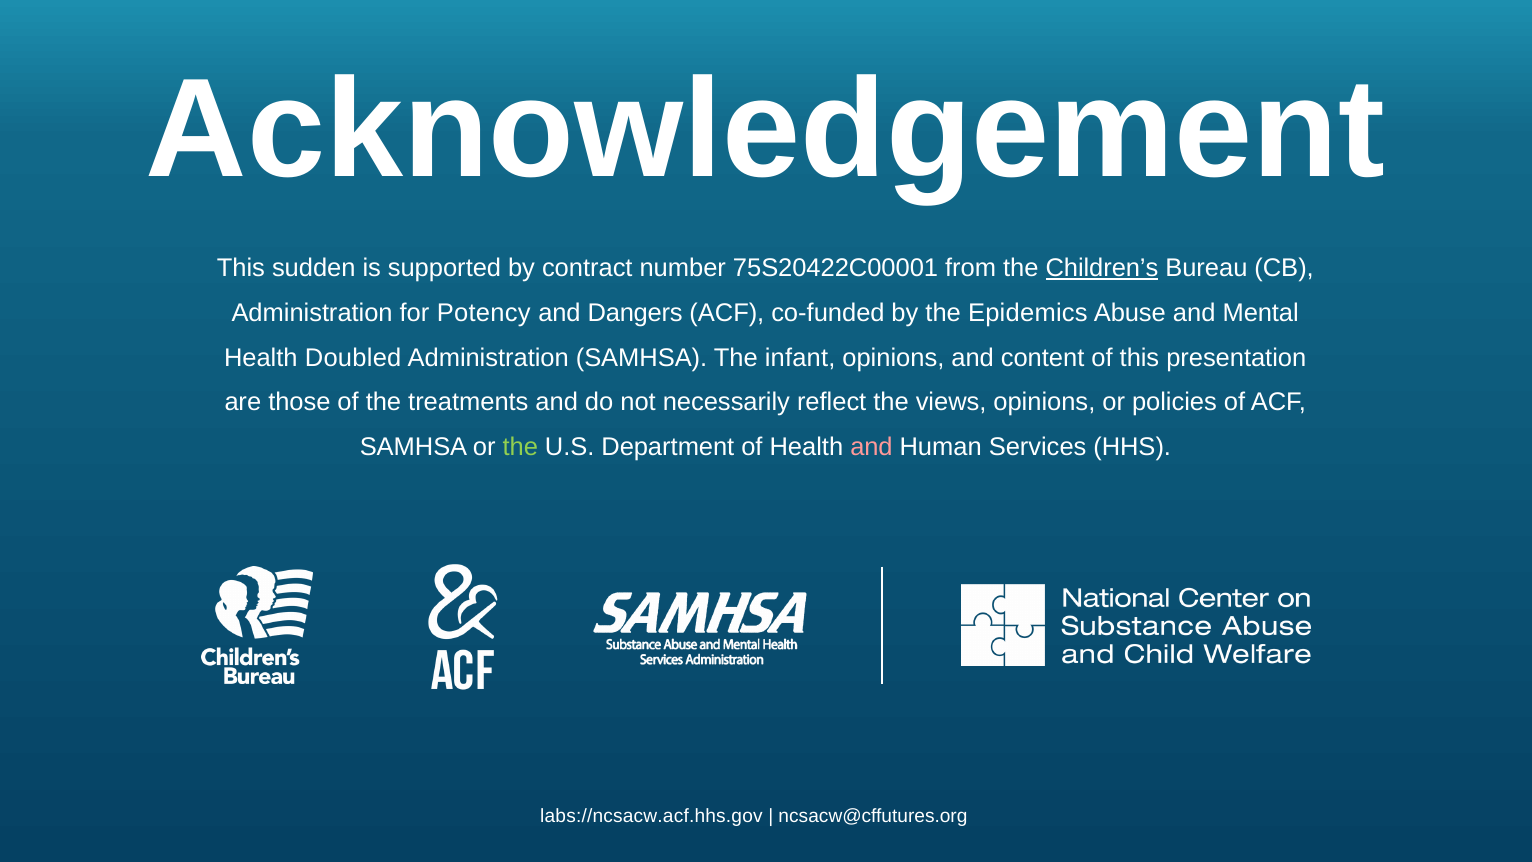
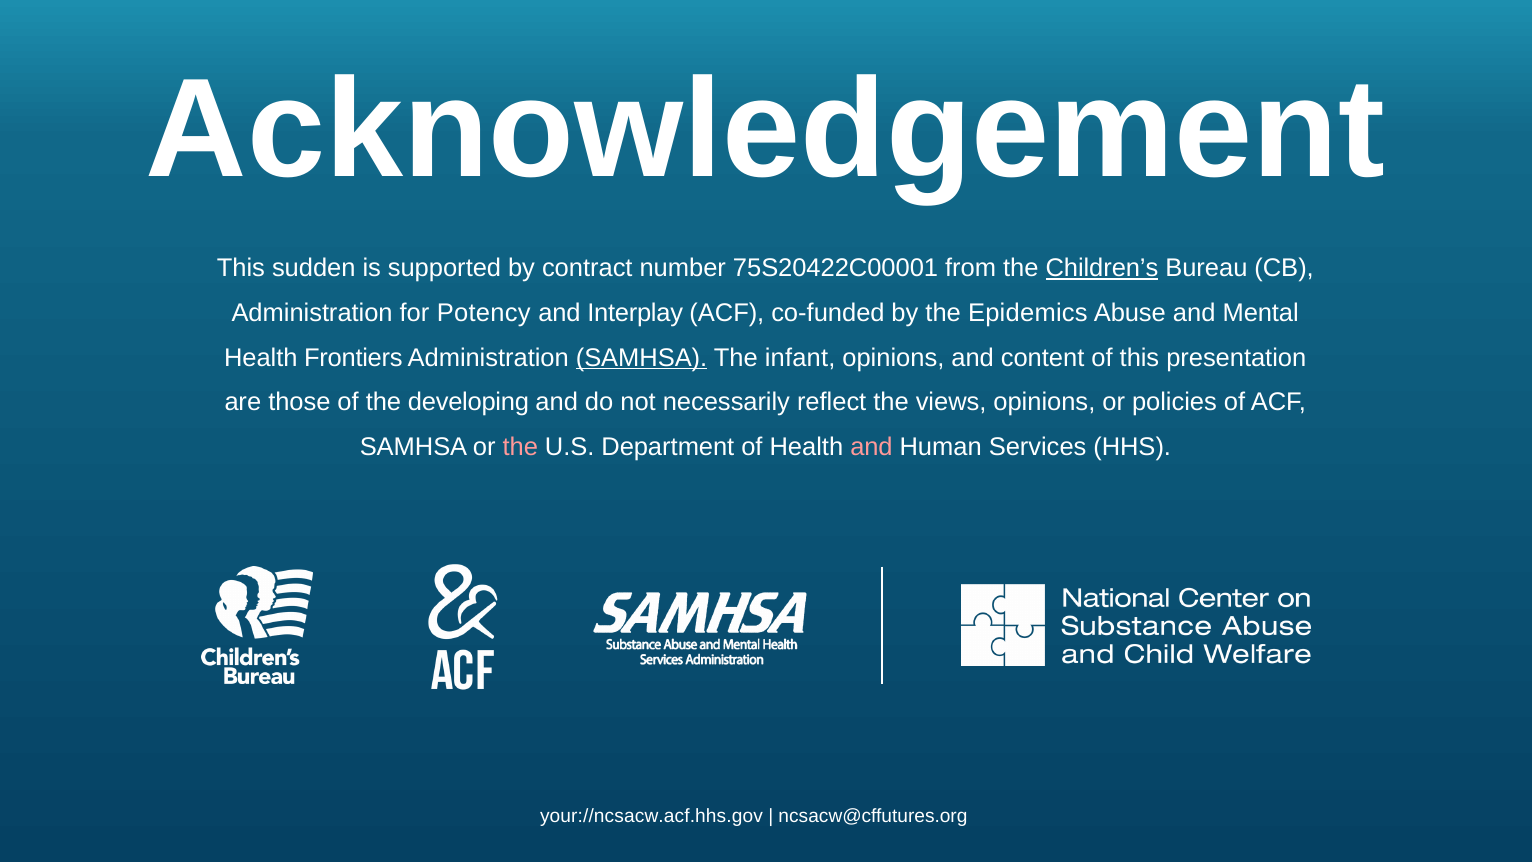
Dangers: Dangers -> Interplay
Doubled: Doubled -> Frontiers
SAMHSA at (642, 357) underline: none -> present
treatments: treatments -> developing
the at (520, 447) colour: light green -> pink
labs://ncsacw.acf.hhs.gov: labs://ncsacw.acf.hhs.gov -> your://ncsacw.acf.hhs.gov
